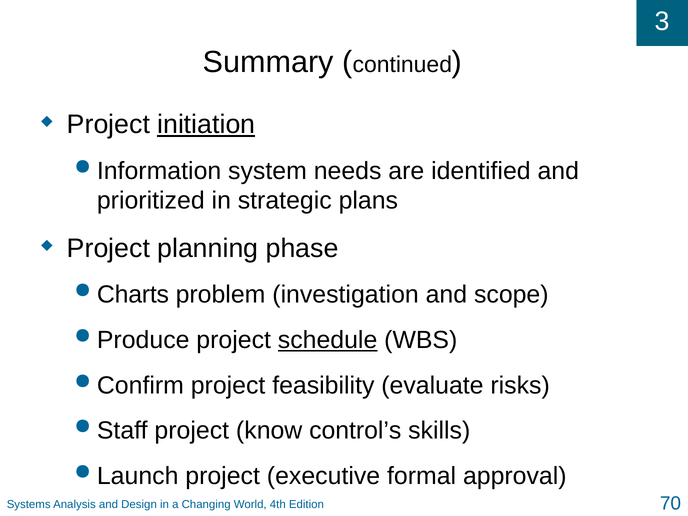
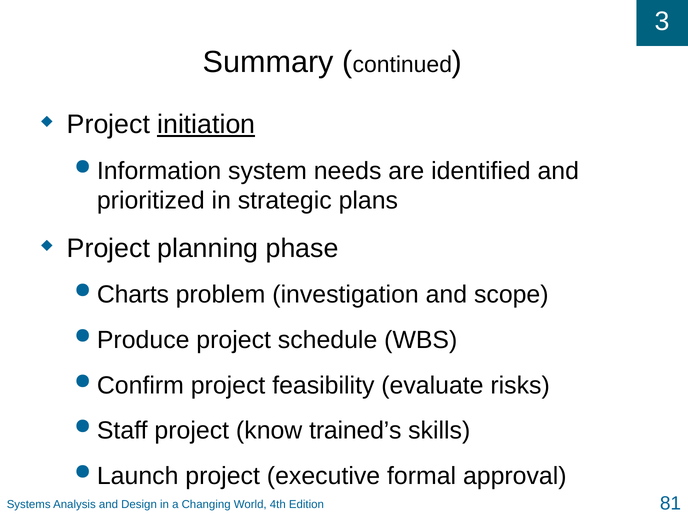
schedule underline: present -> none
control’s: control’s -> trained’s
70: 70 -> 81
